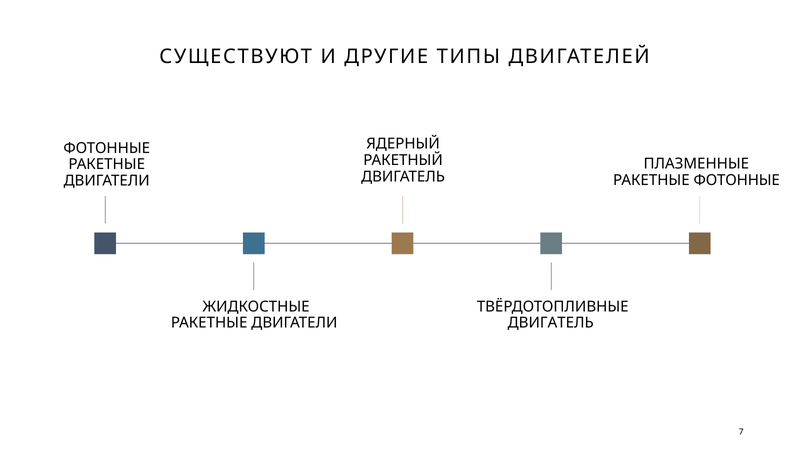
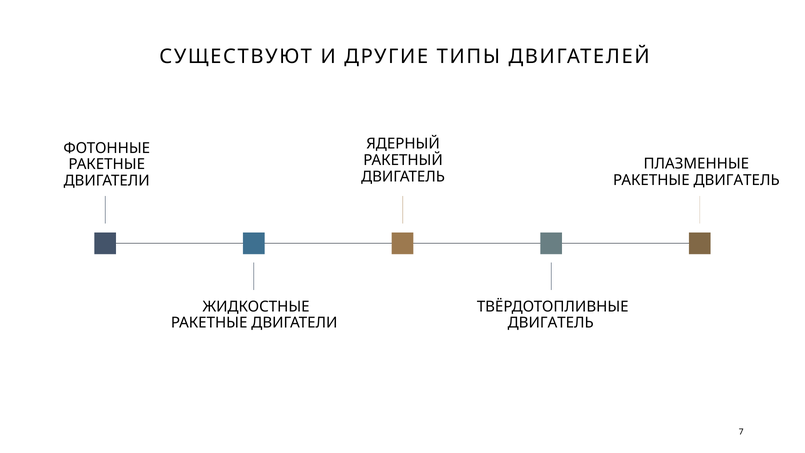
РАКЕТНЫЕ ФОТОННЫЕ: ФОТОННЫЕ -> ДВИГАТЕЛЬ
